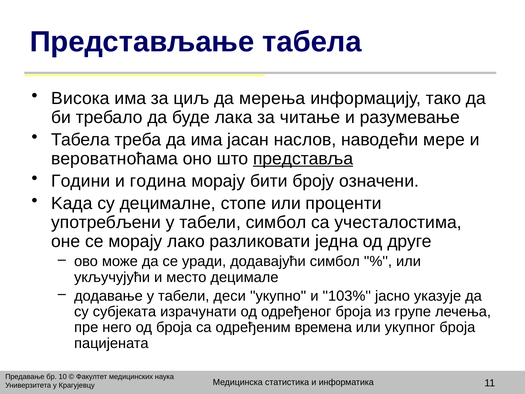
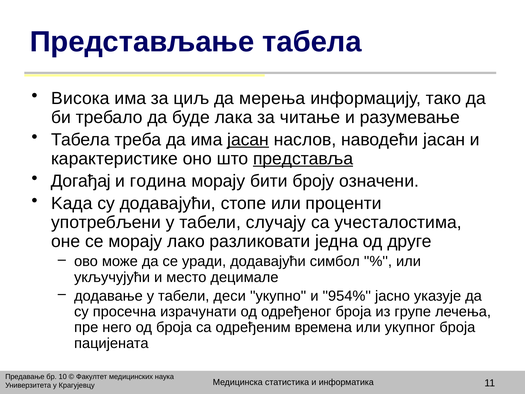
јасан at (248, 140) underline: none -> present
наводећи мере: мере -> јасан
вероватноћама: вероватноћама -> карактеристике
Години: Години -> Догађај
су децималне: децималне -> додавајући
табели симбол: симбол -> случају
103%: 103% -> 954%
субјеката: субјеката -> просечна
